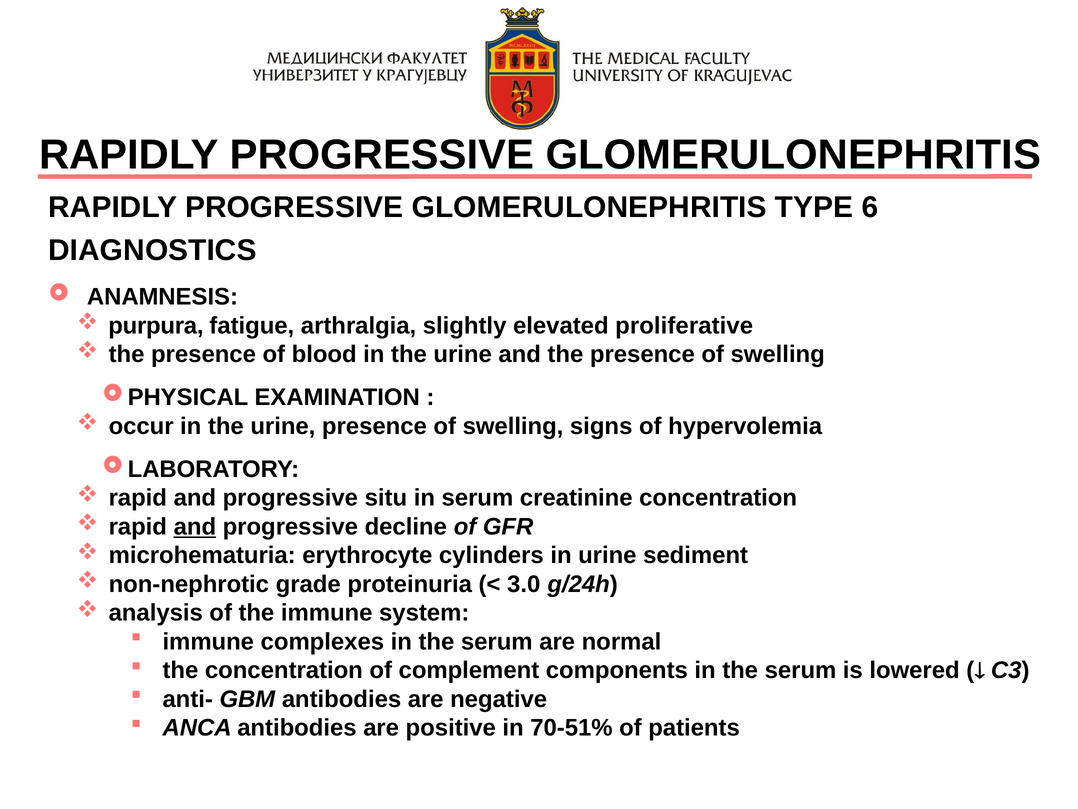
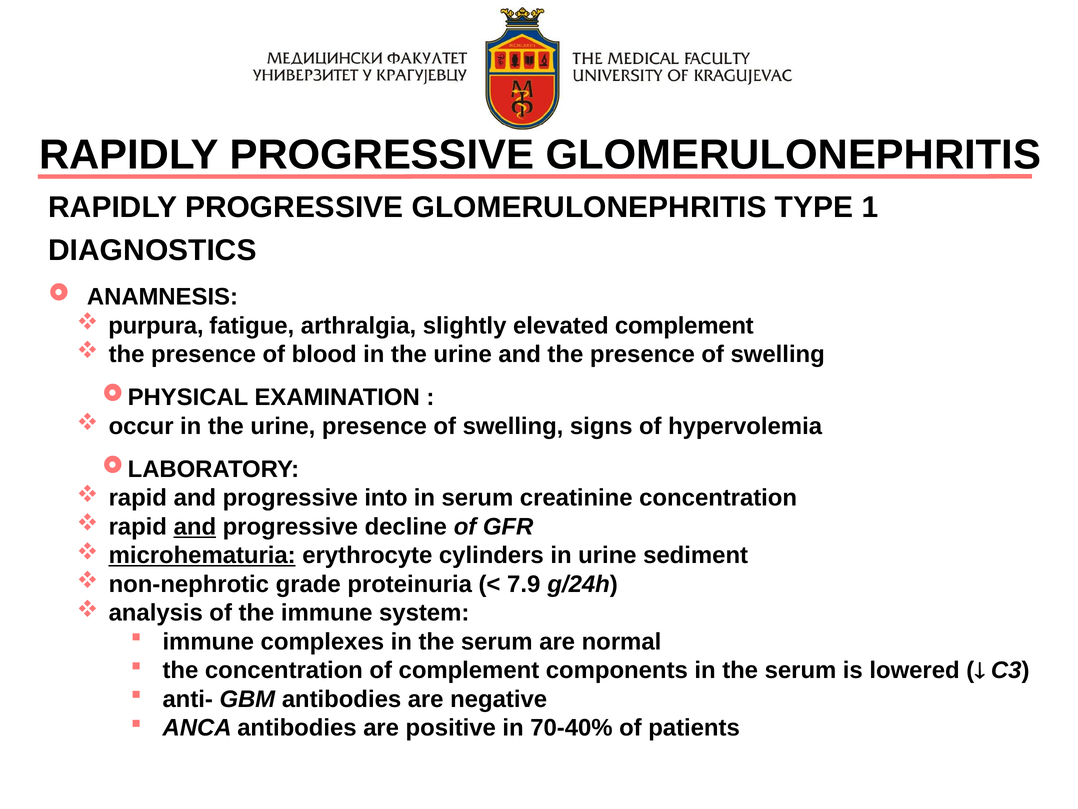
6: 6 -> 1
elevated proliferative: proliferative -> complement
situ: situ -> into
microhematuria underline: none -> present
3.0: 3.0 -> 7.9
70-51%: 70-51% -> 70-40%
